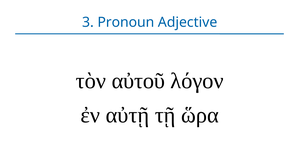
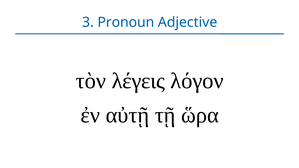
αὐτοῦ: αὐτοῦ -> λέγεις
